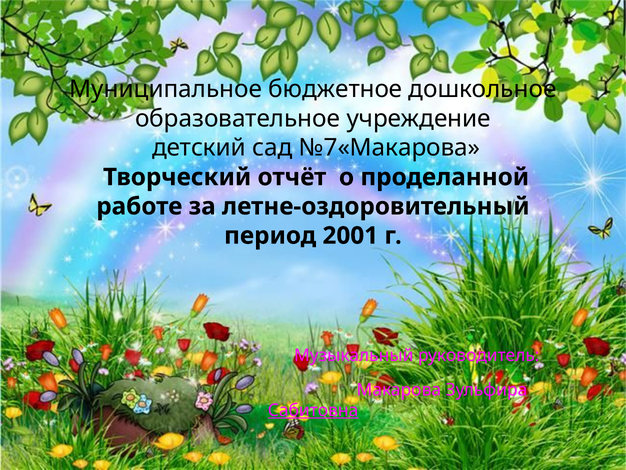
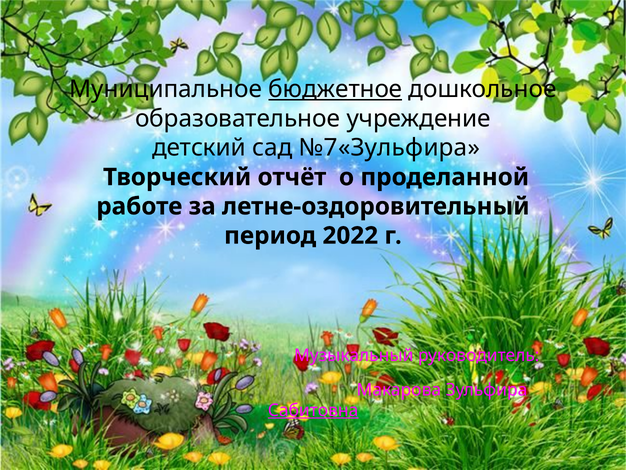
бюджетное underline: none -> present
№7«Макарова: №7«Макарова -> №7«Зульфира
2001: 2001 -> 2022
